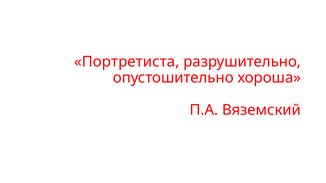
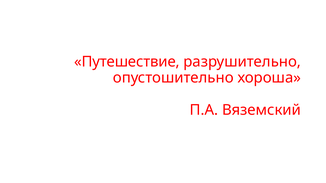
Портретиста: Портретиста -> Путешествие
